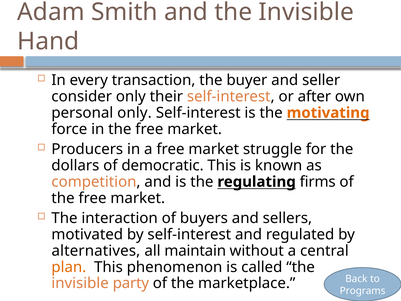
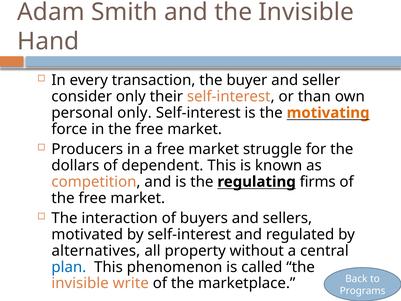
after: after -> than
democratic: democratic -> dependent
maintain: maintain -> property
plan colour: orange -> blue
party: party -> write
